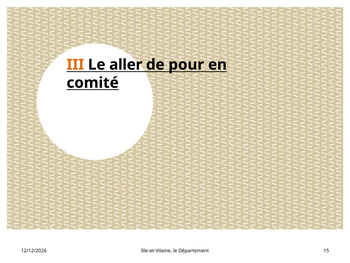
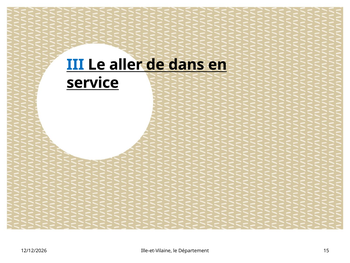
III colour: orange -> blue
pour: pour -> dans
comité: comité -> service
